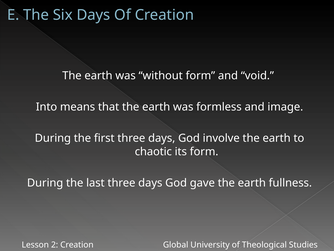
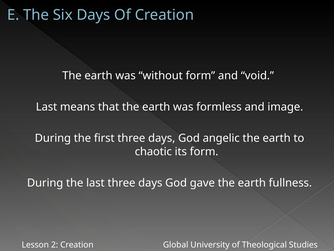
Into at (47, 107): Into -> Last
involve: involve -> angelic
